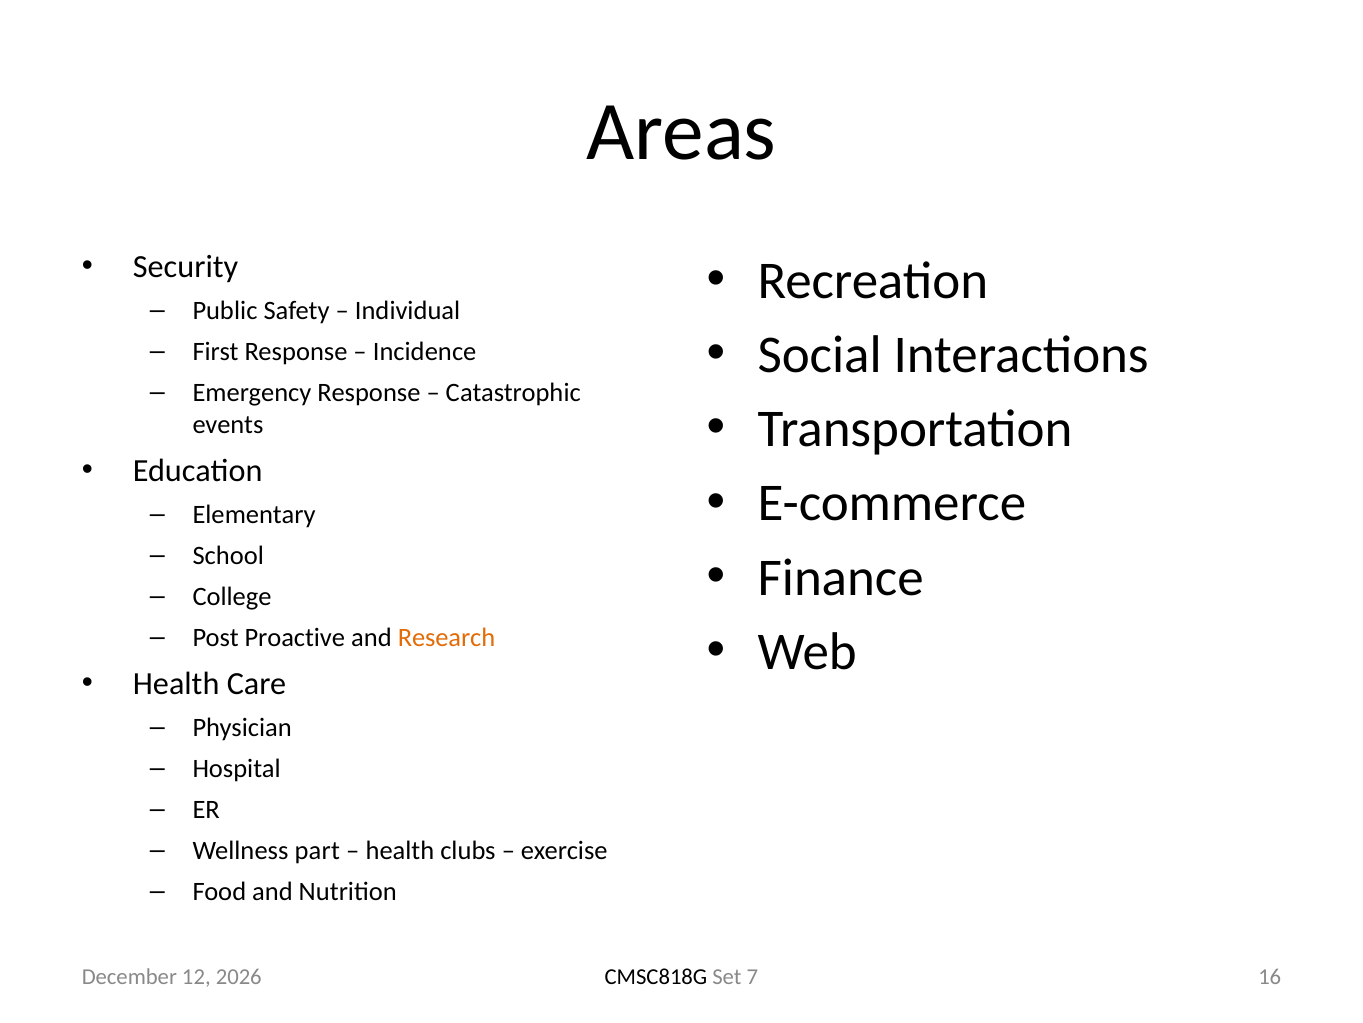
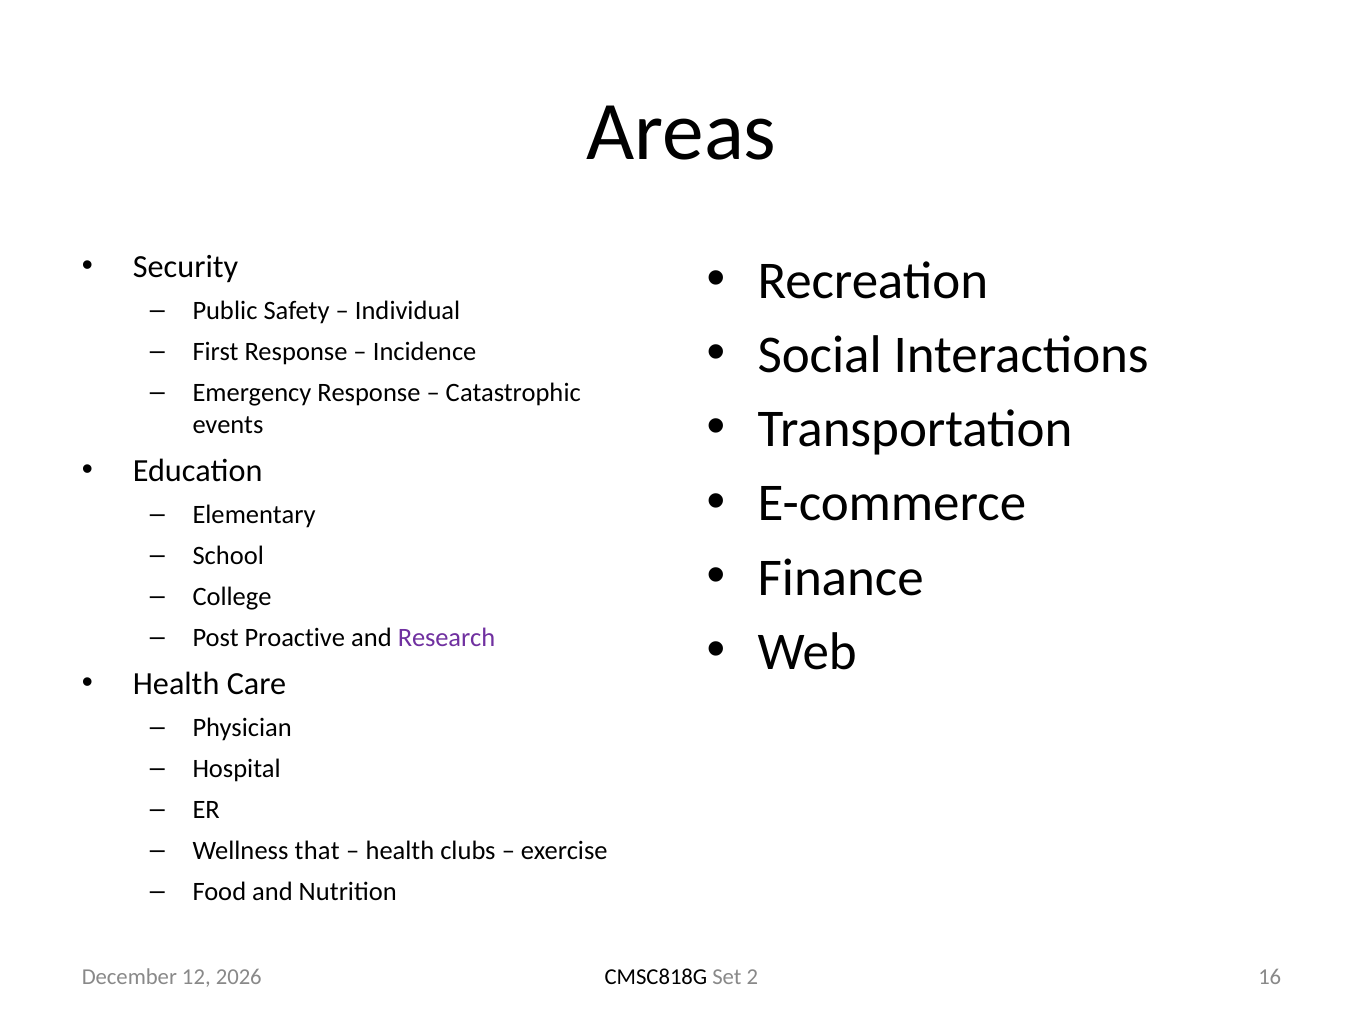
Research colour: orange -> purple
part: part -> that
7: 7 -> 2
